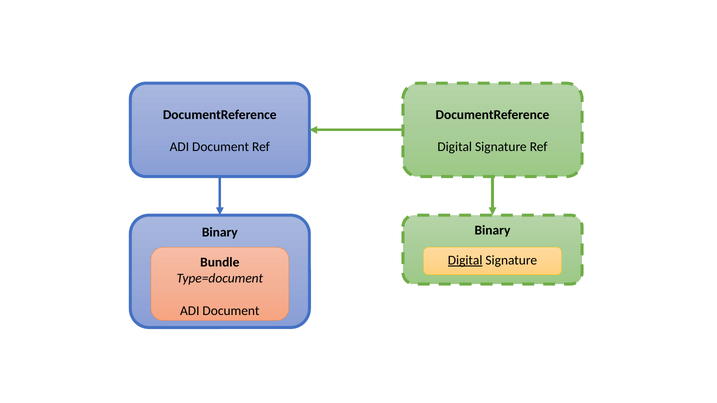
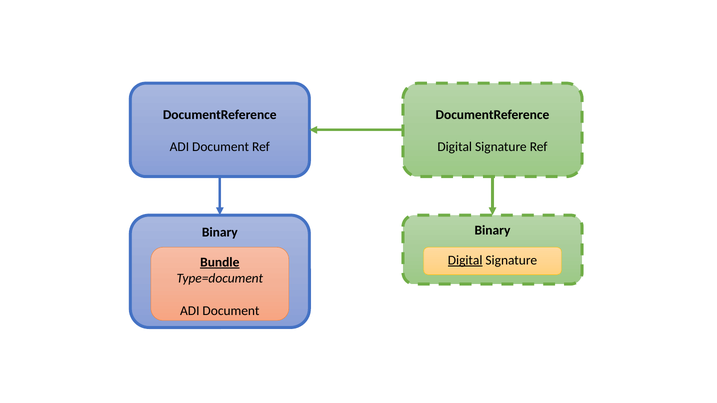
Bundle underline: none -> present
